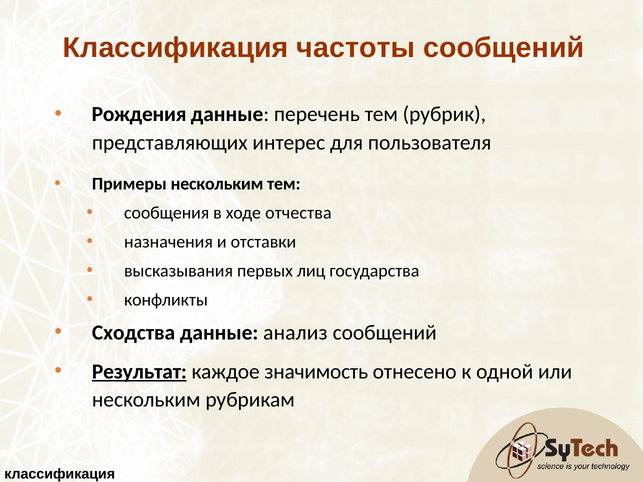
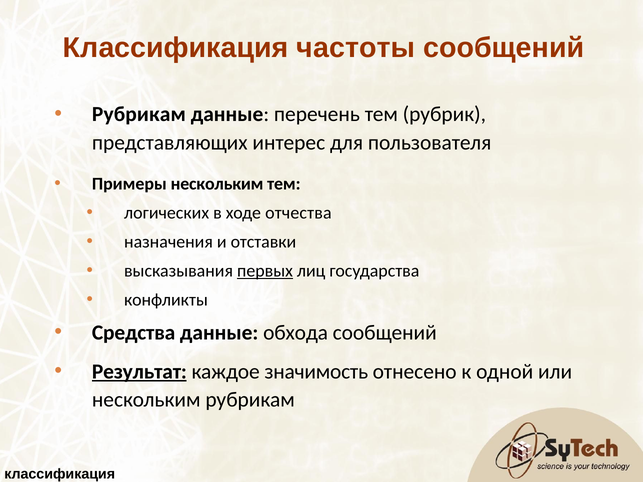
Рождения at (139, 114): Рождения -> Рубрикам
сообщения: сообщения -> логических
первых underline: none -> present
Сходства: Сходства -> Средства
анализ: анализ -> обхода
